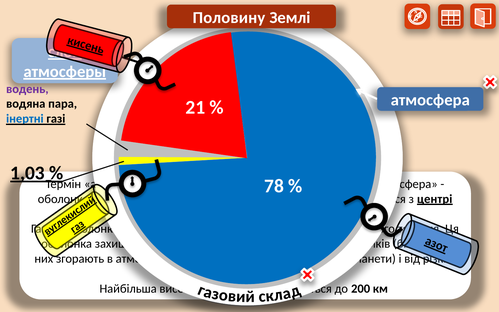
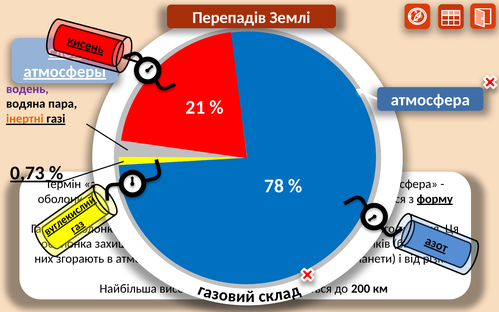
Половину at (229, 18): Половину -> Перепадів
інертні colour: blue -> orange
1,03: 1,03 -> 0,73
центрі: центрі -> форму
